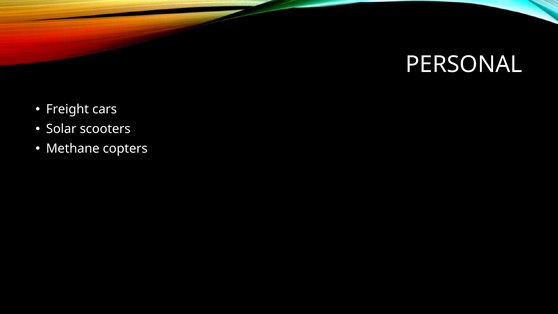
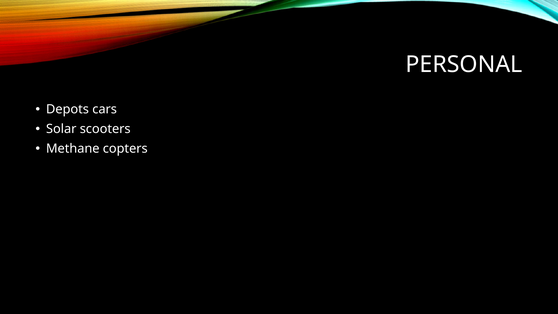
Freight: Freight -> Depots
